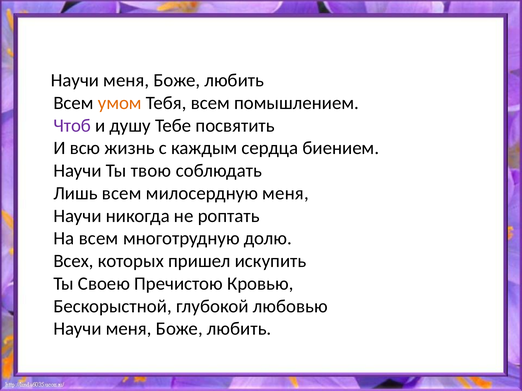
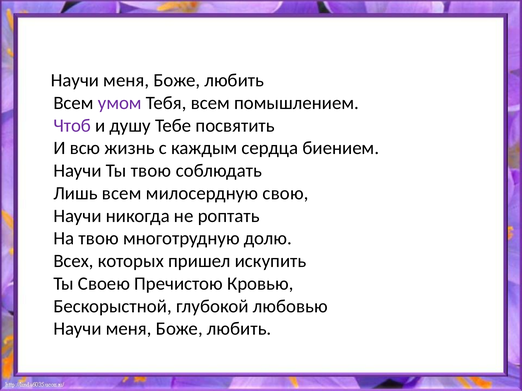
умом colour: orange -> purple
милосердную меня: меня -> свою
На всем: всем -> твою
